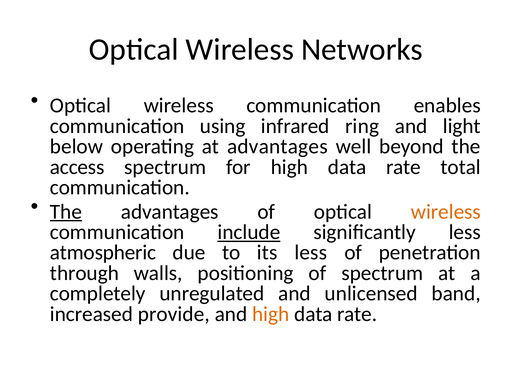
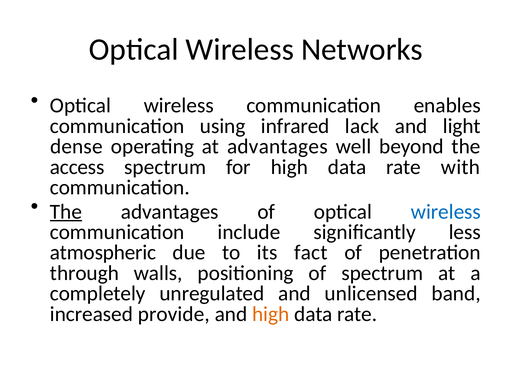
ring: ring -> lack
below: below -> dense
total: total -> with
wireless at (446, 212) colour: orange -> blue
include underline: present -> none
its less: less -> fact
